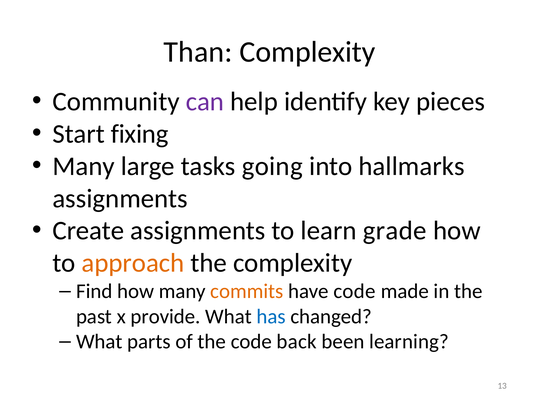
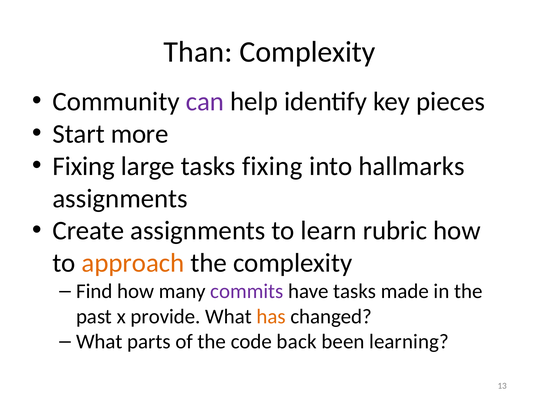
fixing: fixing -> more
Many at (84, 166): Many -> Fixing
tasks going: going -> fixing
grade: grade -> rubric
commits colour: orange -> purple
have code: code -> tasks
has colour: blue -> orange
